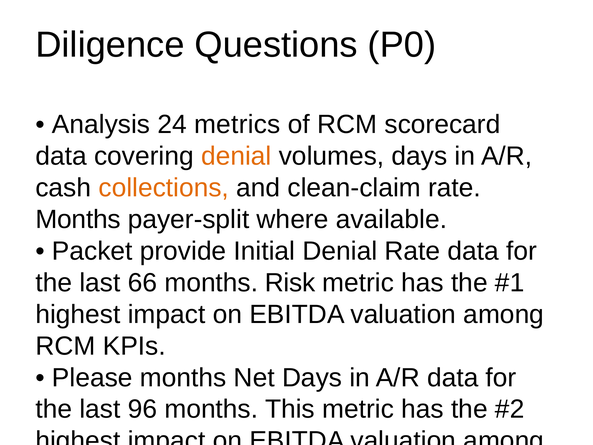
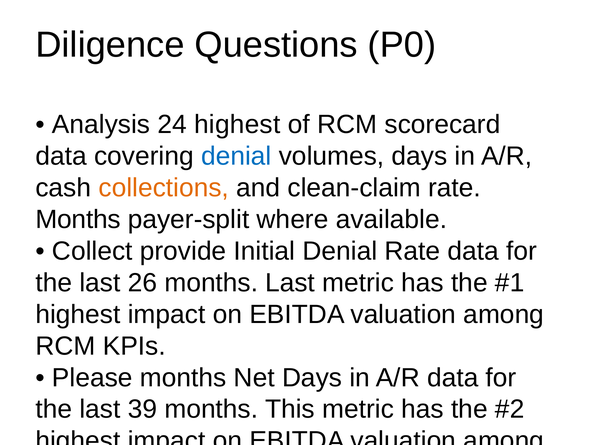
24 metrics: metrics -> highest
denial at (236, 156) colour: orange -> blue
Packet at (92, 251): Packet -> Collect
66: 66 -> 26
months Risk: Risk -> Last
96: 96 -> 39
